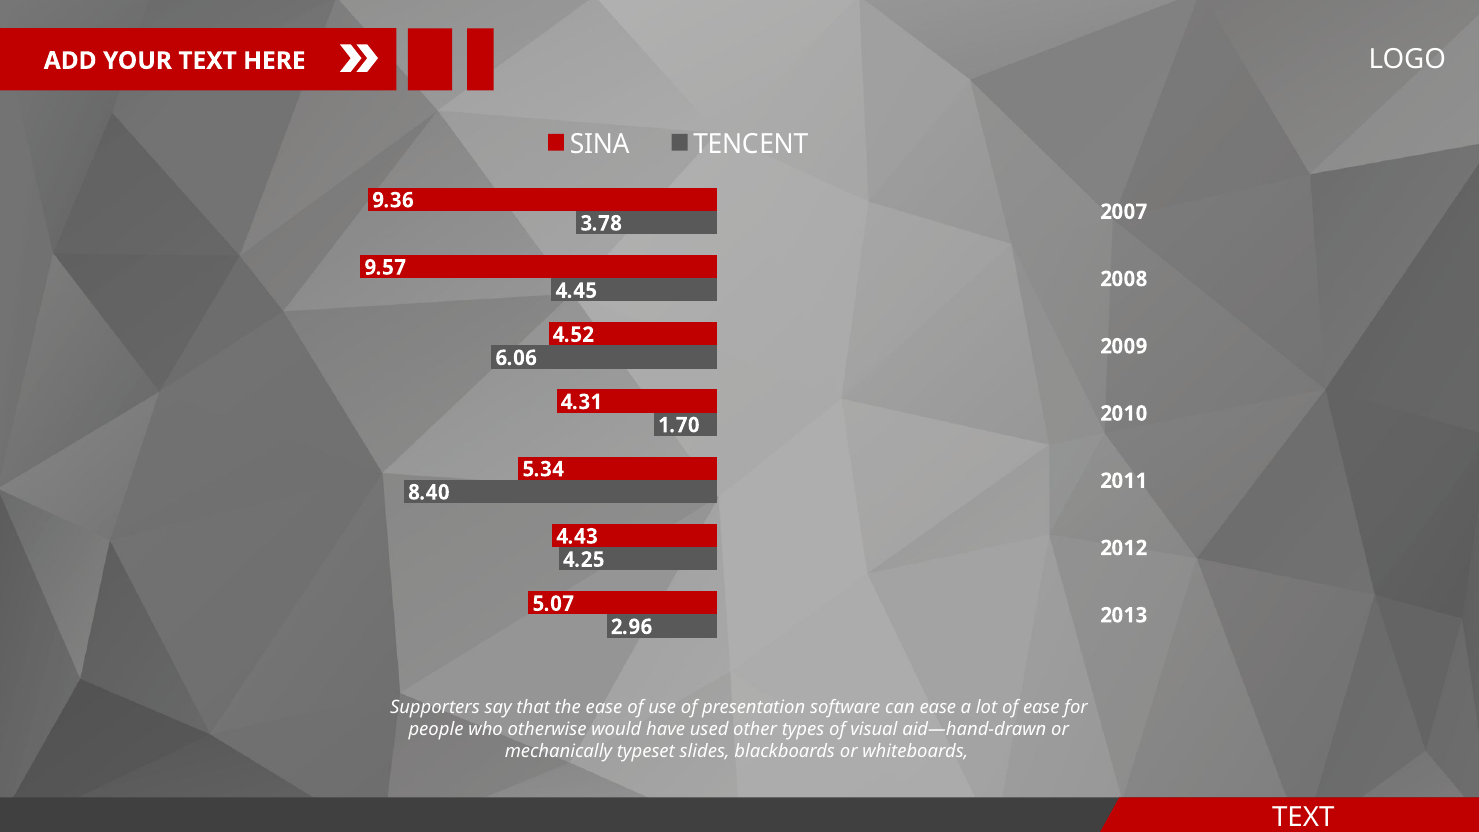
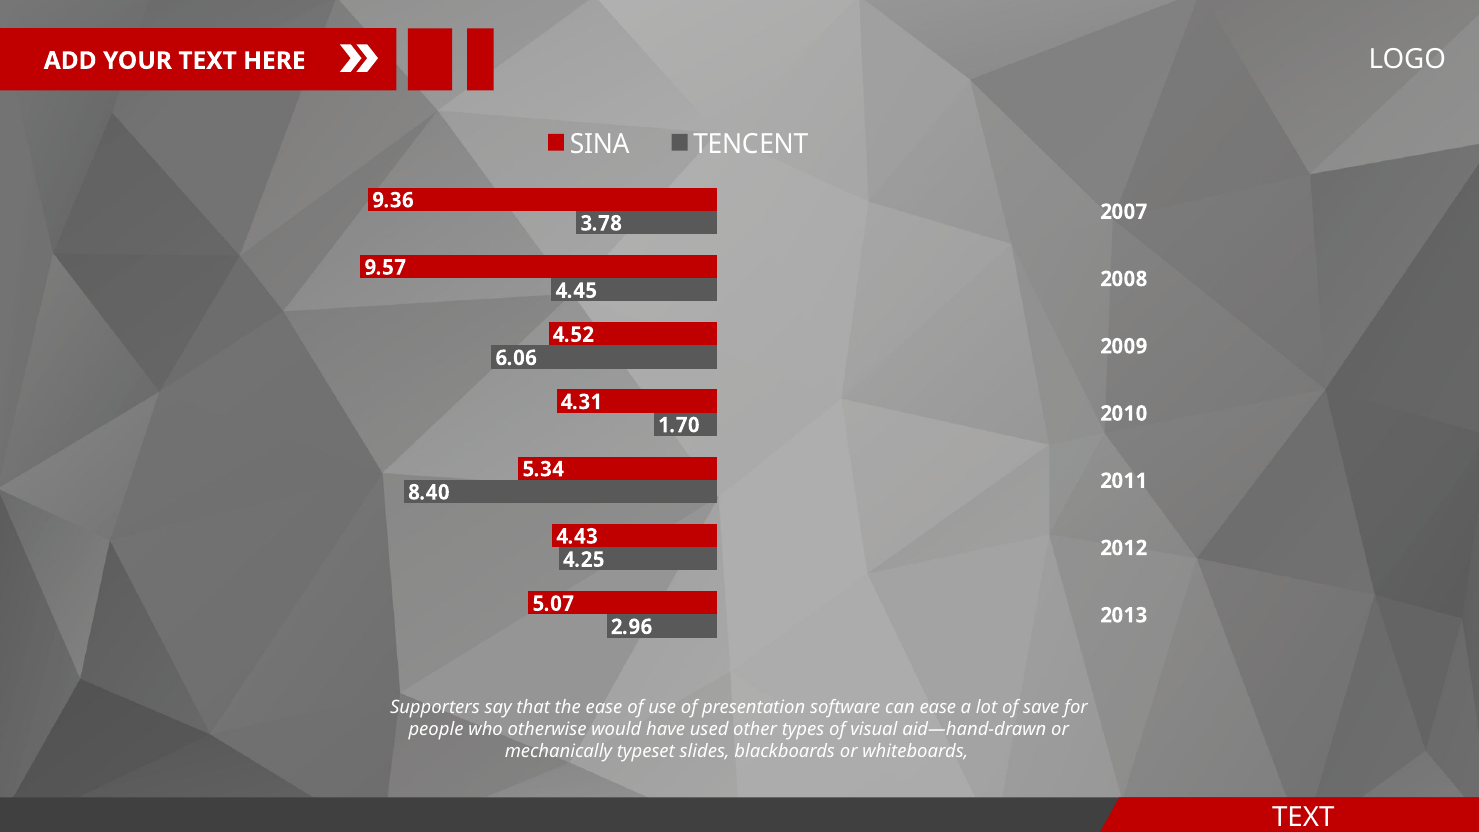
of ease: ease -> save
